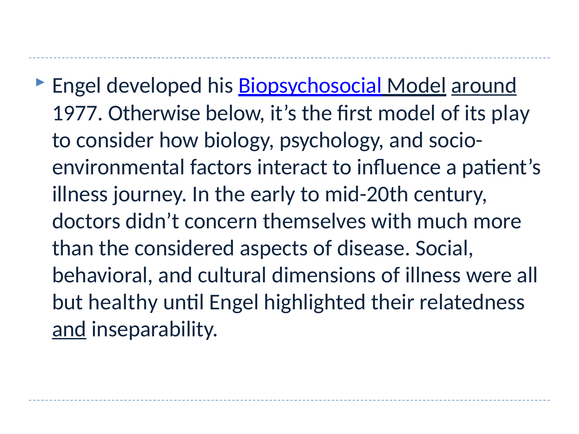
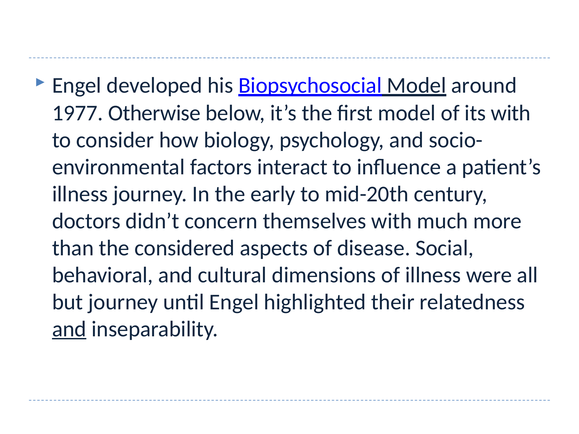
around underline: present -> none
its play: play -> with
but healthy: healthy -> journey
